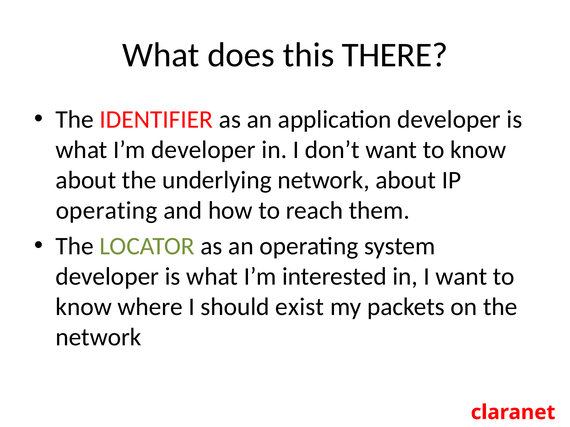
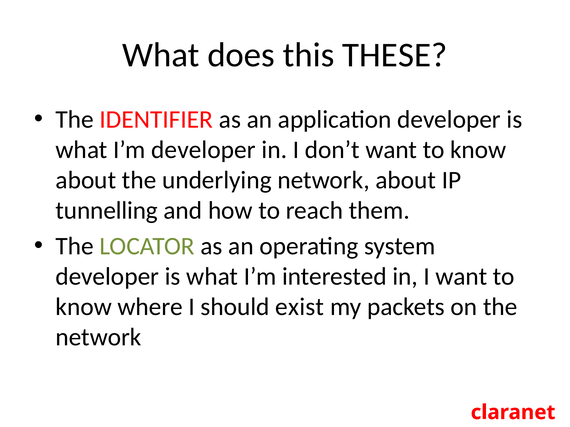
THERE: THERE -> THESE
operating at (107, 211): operating -> tunnelling
